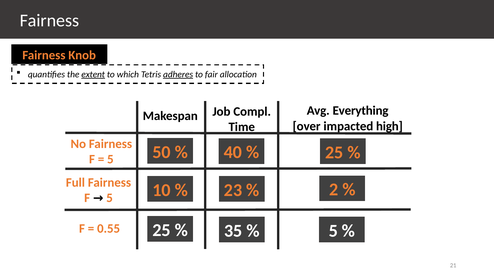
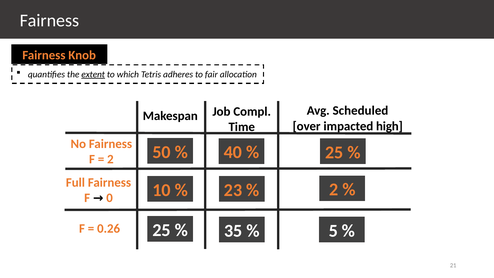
adheres underline: present -> none
Everything: Everything -> Scheduled
5 at (110, 159): 5 -> 2
5 at (110, 198): 5 -> 0
0.55: 0.55 -> 0.26
